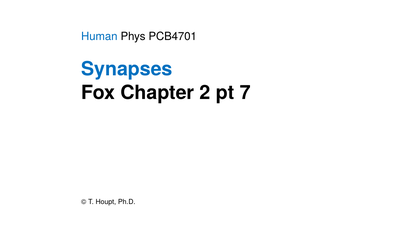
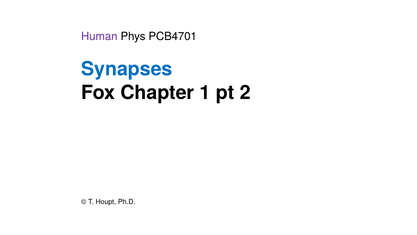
Human colour: blue -> purple
2: 2 -> 1
7: 7 -> 2
